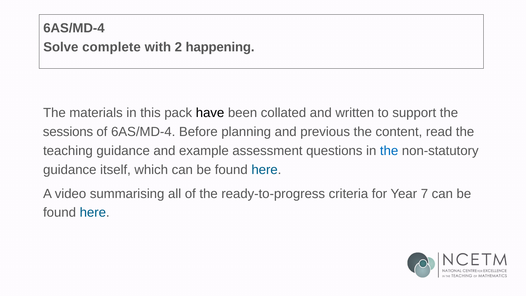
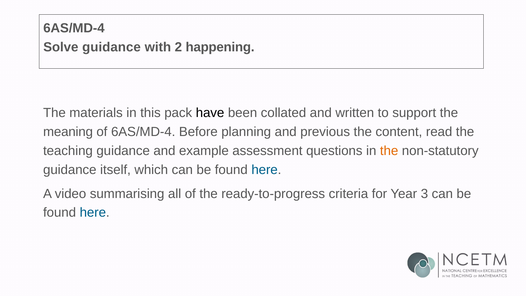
Solve complete: complete -> guidance
sessions: sessions -> meaning
the at (389, 151) colour: blue -> orange
7: 7 -> 3
